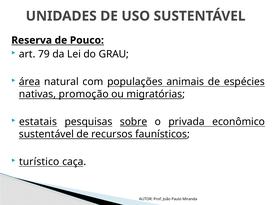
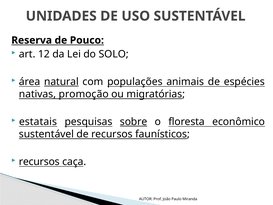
79: 79 -> 12
GRAU: GRAU -> SOLO
natural underline: none -> present
privada: privada -> floresta
turístico at (39, 161): turístico -> recursos
